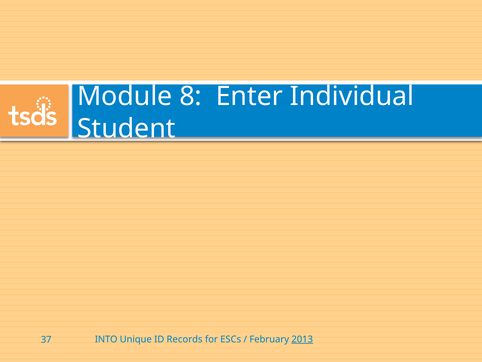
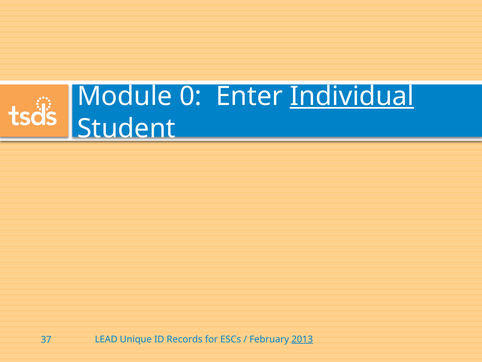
8: 8 -> 0
Individual underline: none -> present
INTO: INTO -> LEAD
